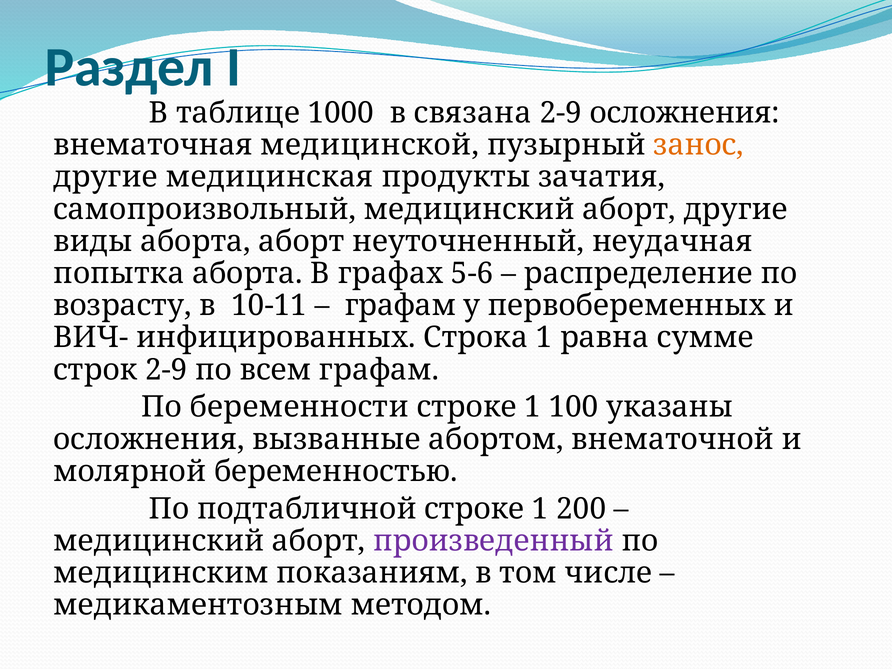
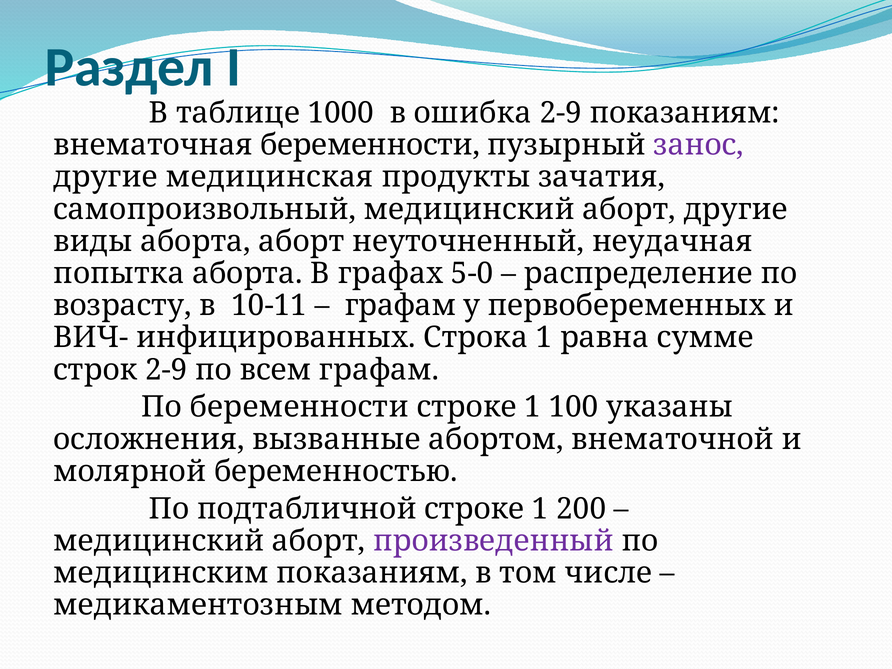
связана: связана -> ошибка
2-9 осложнения: осложнения -> показаниям
внематочная медицинской: медицинской -> беременности
занос colour: orange -> purple
5-6: 5-6 -> 5-0
